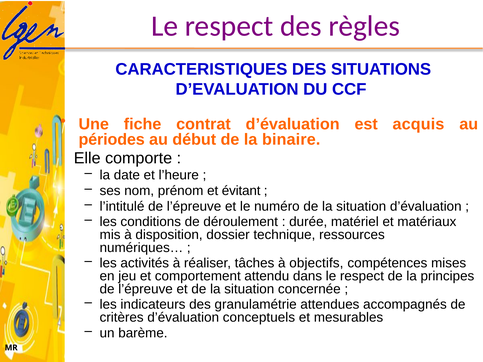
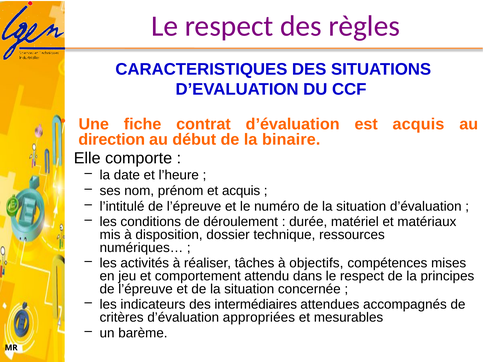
périodes: périodes -> direction
et évitant: évitant -> acquis
granulamétrie: granulamétrie -> intermédiaires
conceptuels: conceptuels -> appropriées
